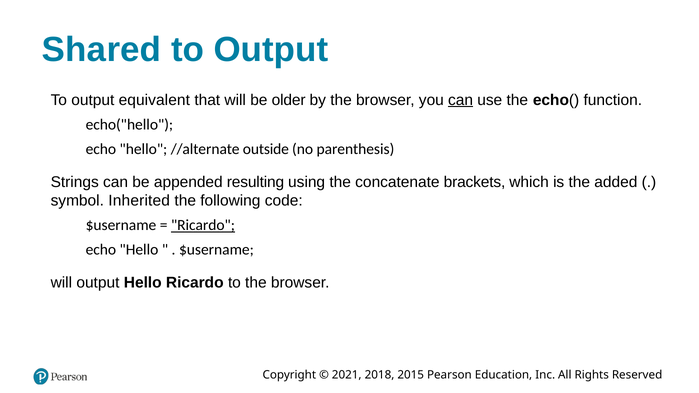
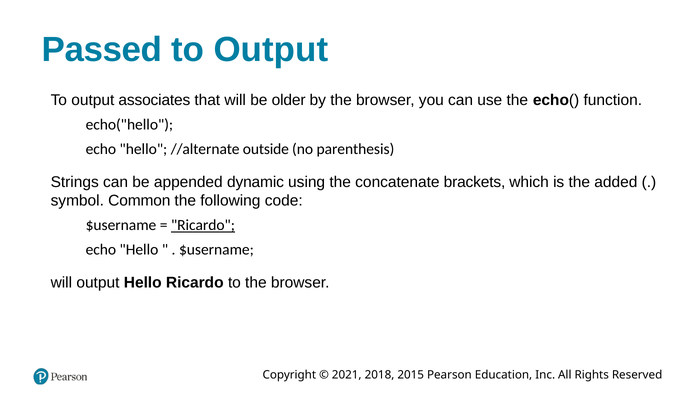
Shared: Shared -> Passed
equivalent: equivalent -> associates
can at (461, 100) underline: present -> none
resulting: resulting -> dynamic
Inherited: Inherited -> Common
